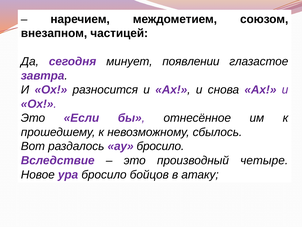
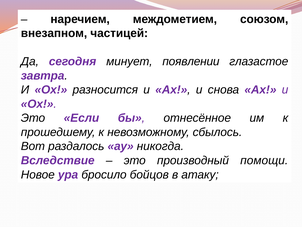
ау бросило: бросило -> никогда
четыре: четыре -> помощи
